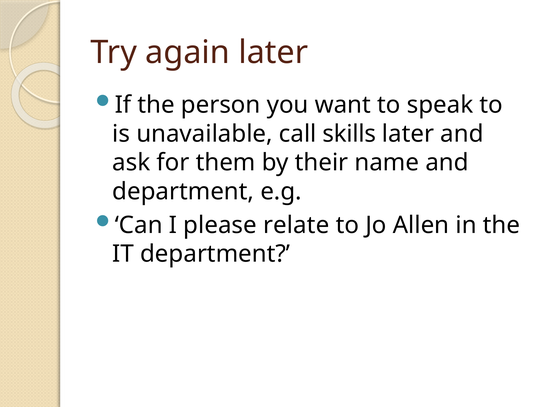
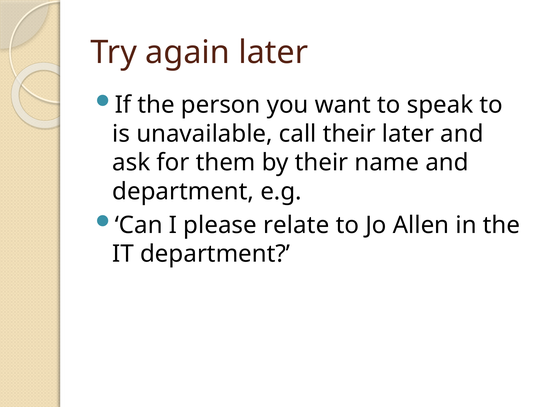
call skills: skills -> their
